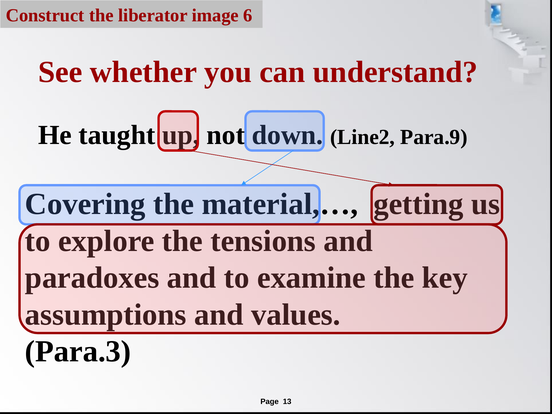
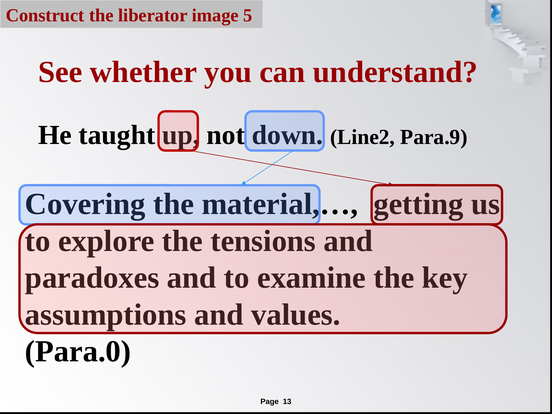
6: 6 -> 5
Para.3: Para.3 -> Para.0
